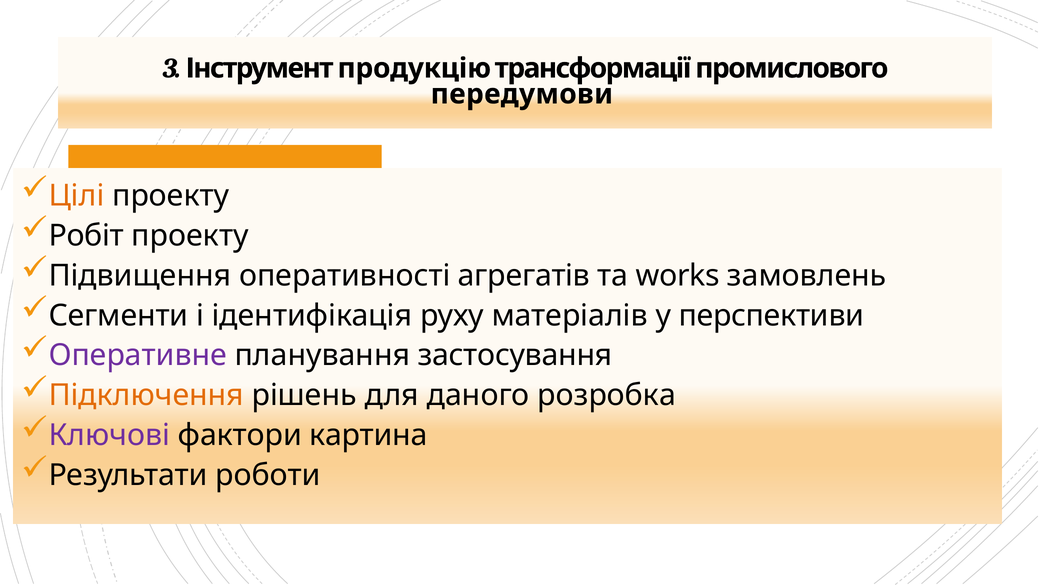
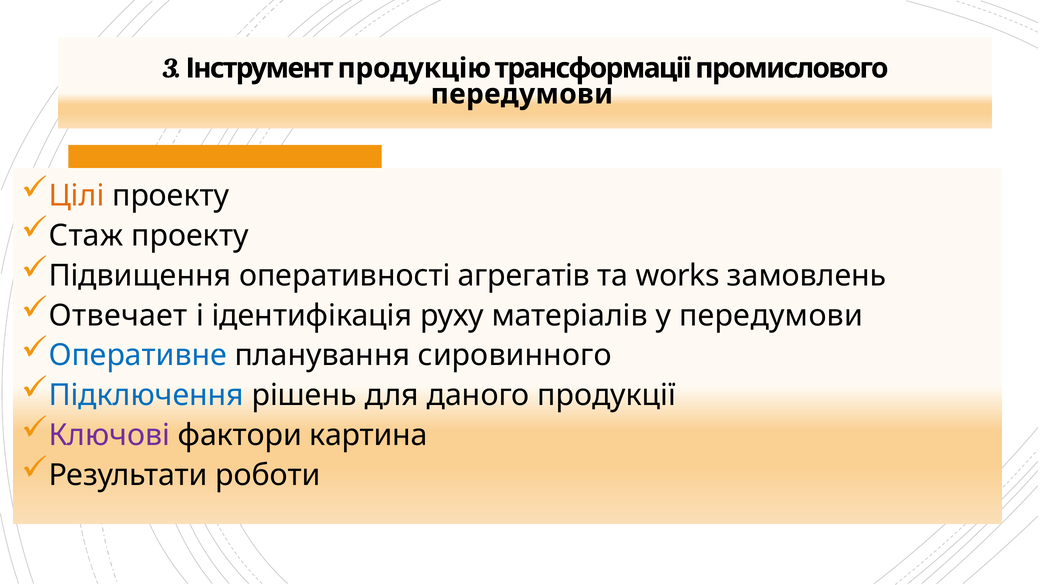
Робіт: Робіт -> Стаж
Сегменти: Сегменти -> Отвечает
у перспективи: перспективи -> передумови
Оперативне colour: purple -> blue
застосування: застосування -> сировинного
Підключення colour: orange -> blue
розробка: розробка -> продукції
